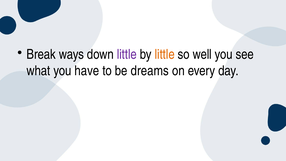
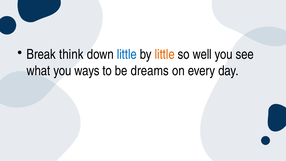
ways: ways -> think
little at (127, 54) colour: purple -> blue
have: have -> ways
